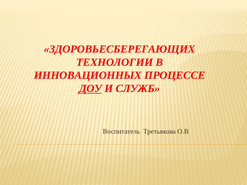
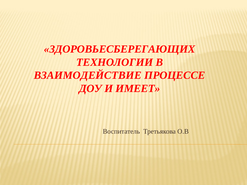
ИННОВАЦИОННЫХ: ИННОВАЦИОННЫХ -> ВЗАИМОДЕЙСТВИЕ
ДОУ underline: present -> none
СЛУЖБ: СЛУЖБ -> ИМЕЕТ
